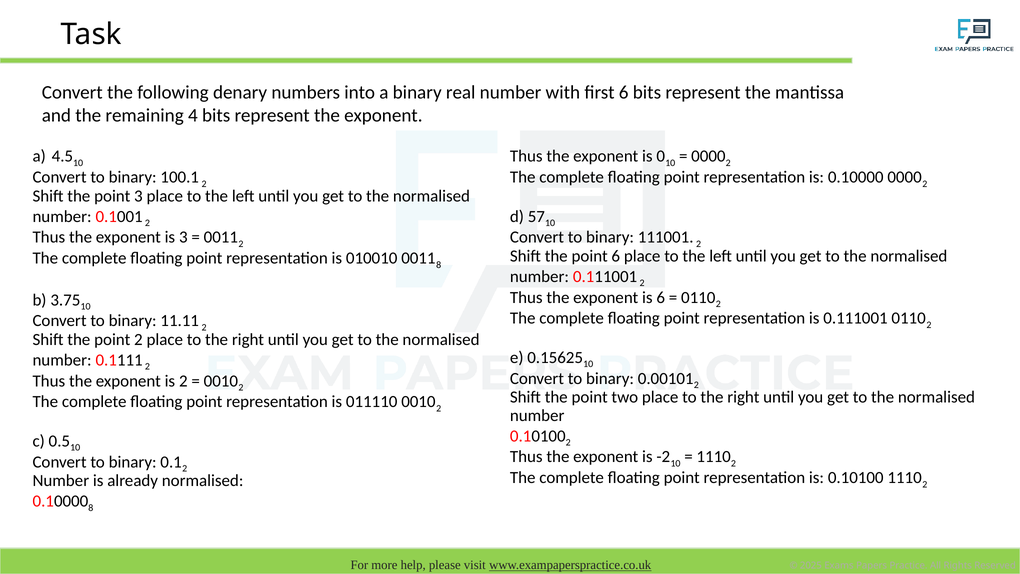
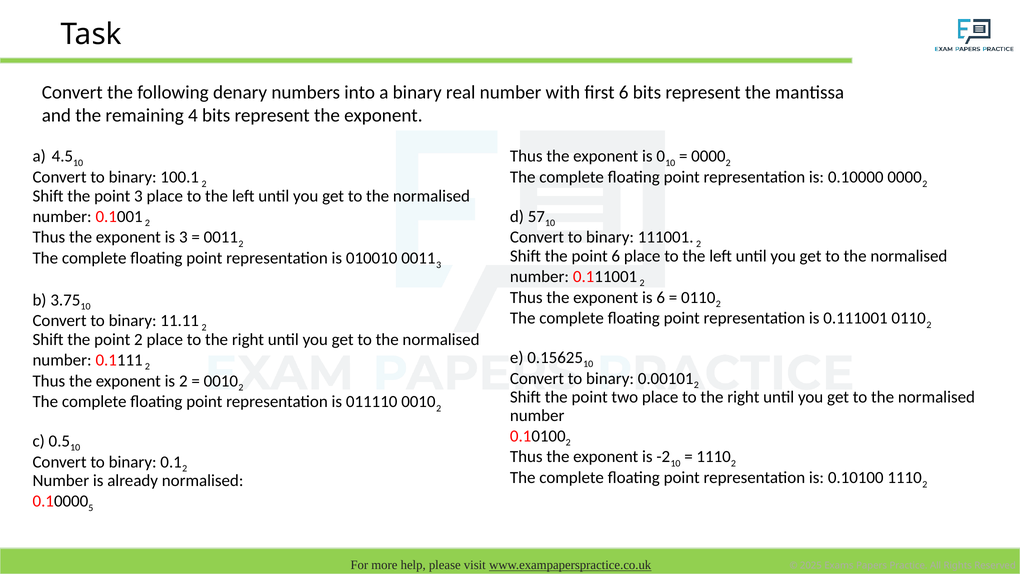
8 at (439, 265): 8 -> 3
0.10000 8: 8 -> 5
